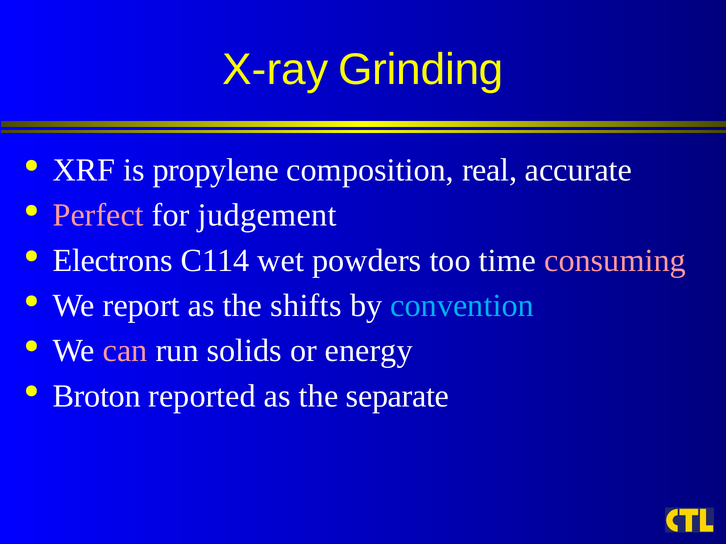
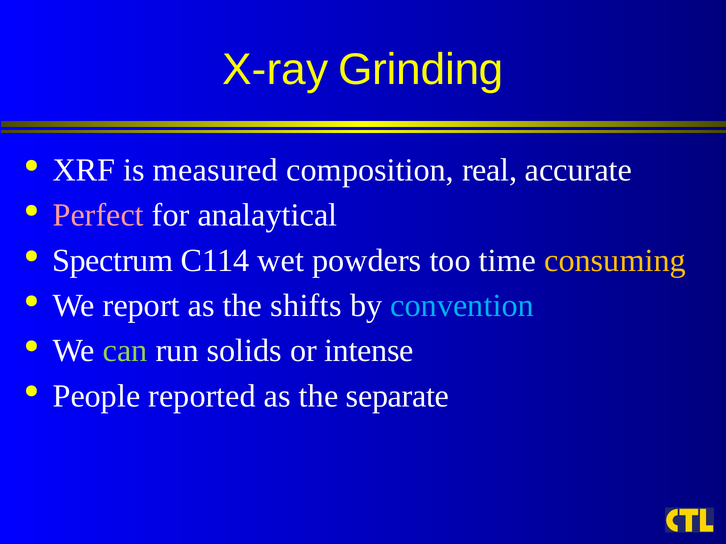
propylene: propylene -> measured
judgement: judgement -> analaytical
Electrons: Electrons -> Spectrum
consuming colour: pink -> yellow
can colour: pink -> light green
energy: energy -> intense
Broton: Broton -> People
